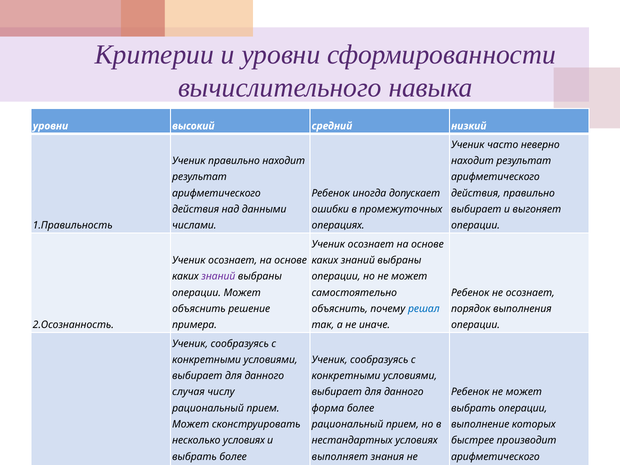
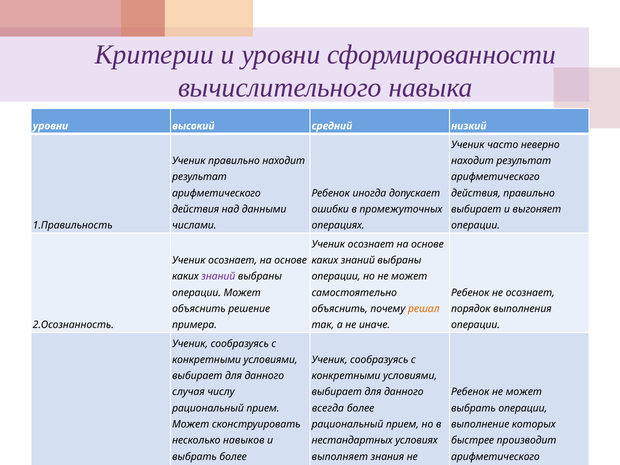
решал colour: blue -> orange
форма: форма -> всегда
несколько условиях: условиях -> навыков
